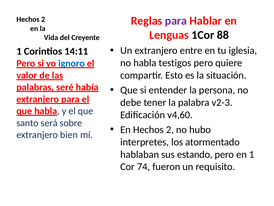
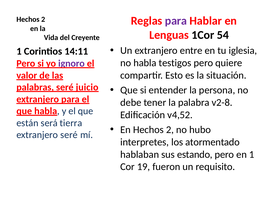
88: 88 -> 54
ignoro colour: blue -> purple
había: había -> juicio
v2-3: v2-3 -> v2-8
v4,60: v4,60 -> v4,52
santo: santo -> están
sobre: sobre -> tierra
extranjero bien: bien -> seré
74: 74 -> 19
